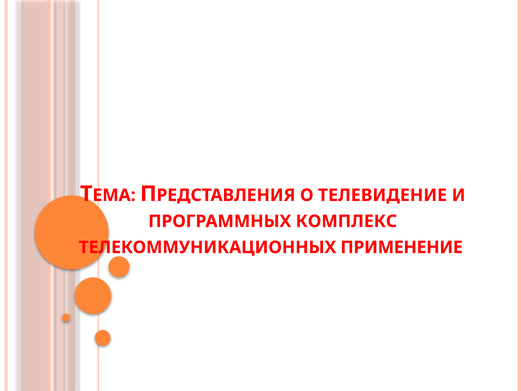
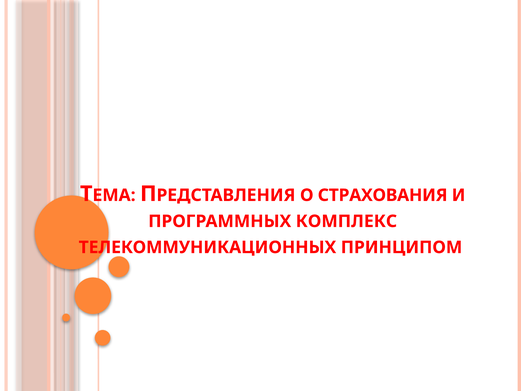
ТЕЛЕВИДЕНИЕ: ТЕЛЕВИДЕНИЕ -> СТРАХОВАНИЯ
ПРИМЕНЕНИЕ: ПРИМЕНЕНИЕ -> ПРИНЦИПОМ
